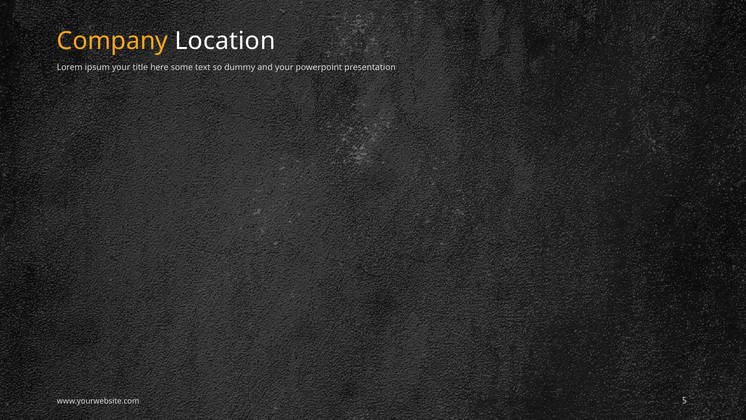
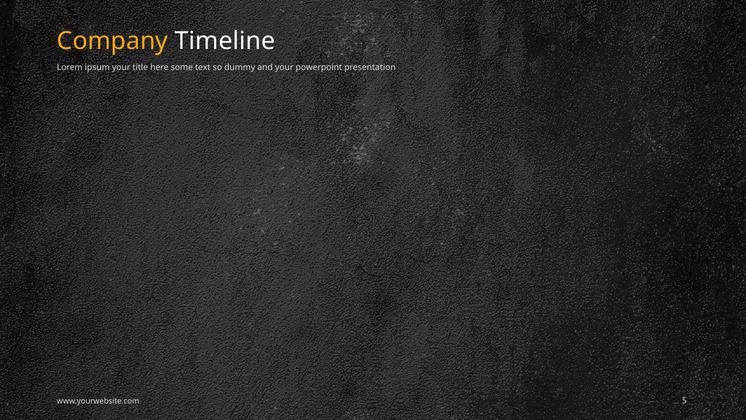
Location: Location -> Timeline
